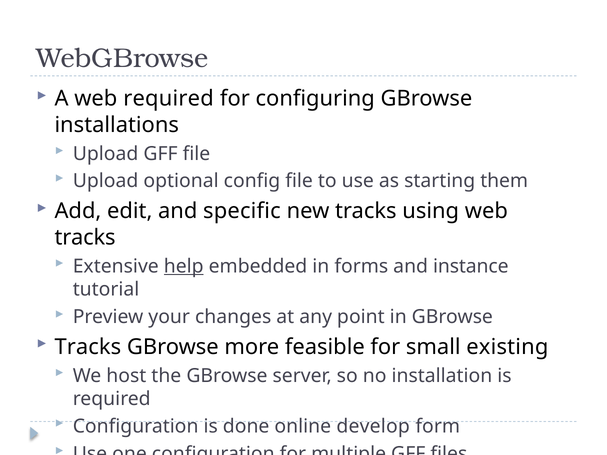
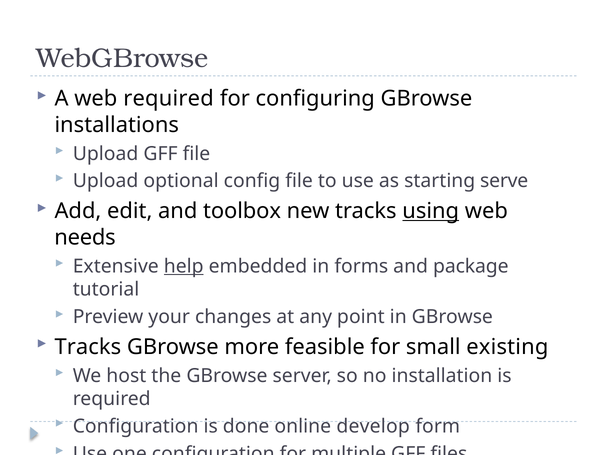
them: them -> serve
specific: specific -> toolbox
using underline: none -> present
tracks at (85, 238): tracks -> needs
instance: instance -> package
